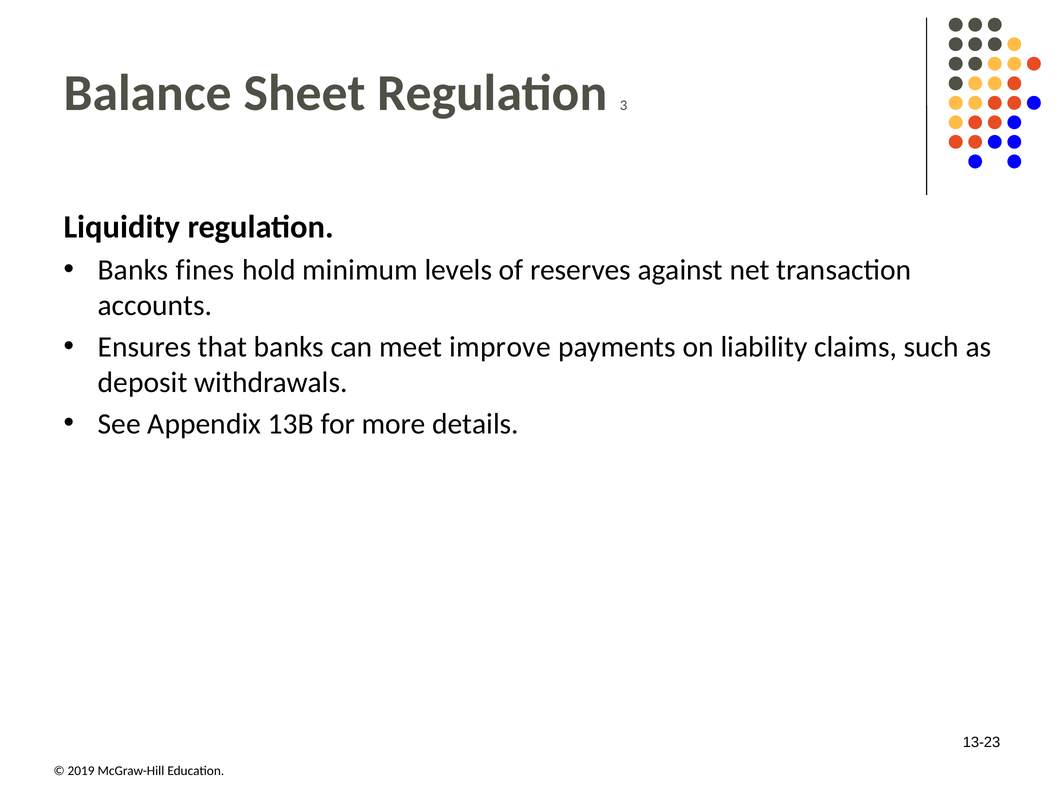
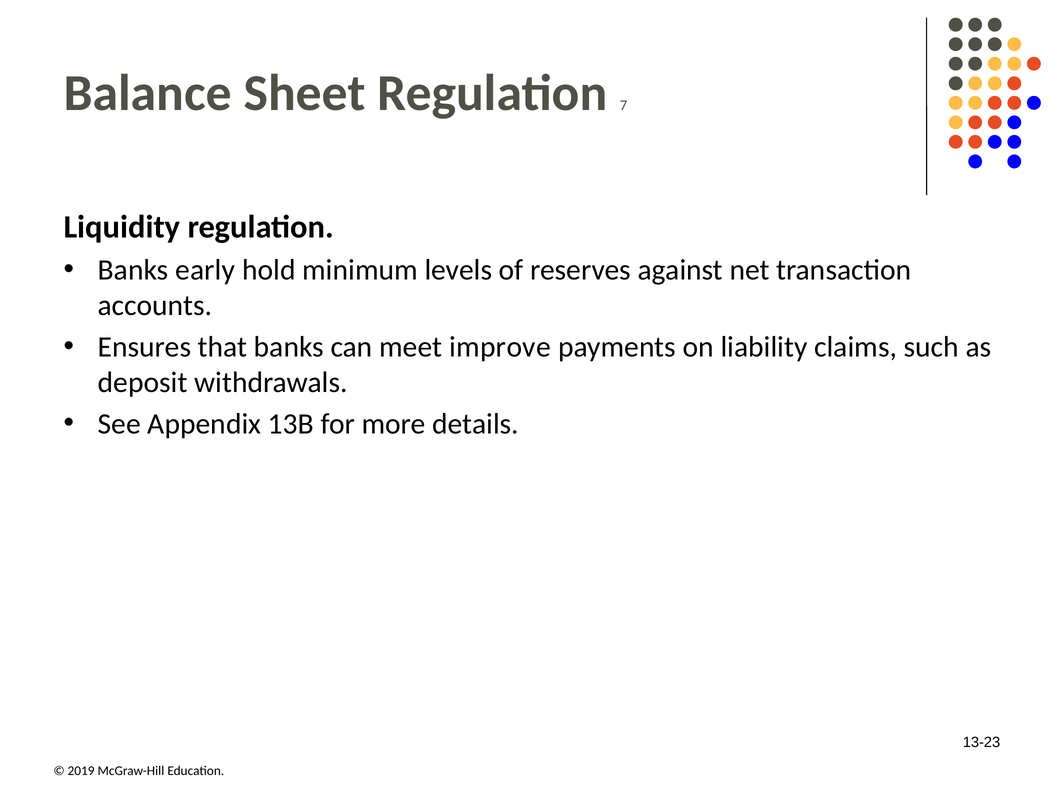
3: 3 -> 7
fines: fines -> early
